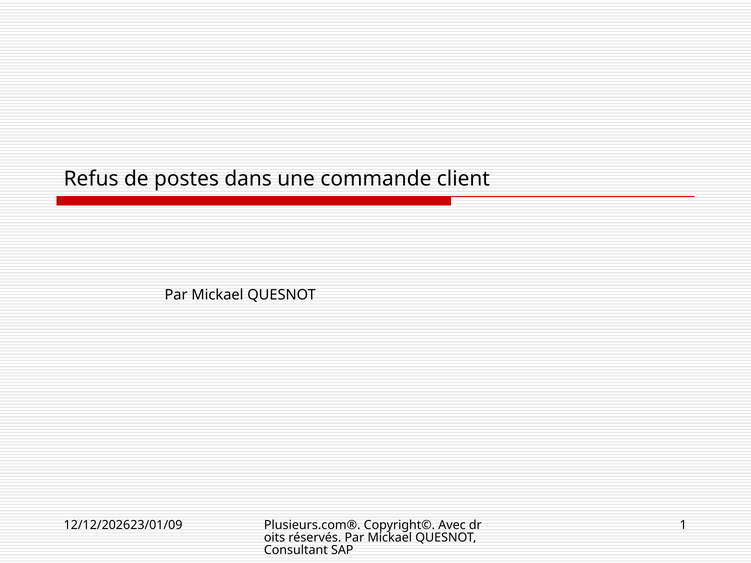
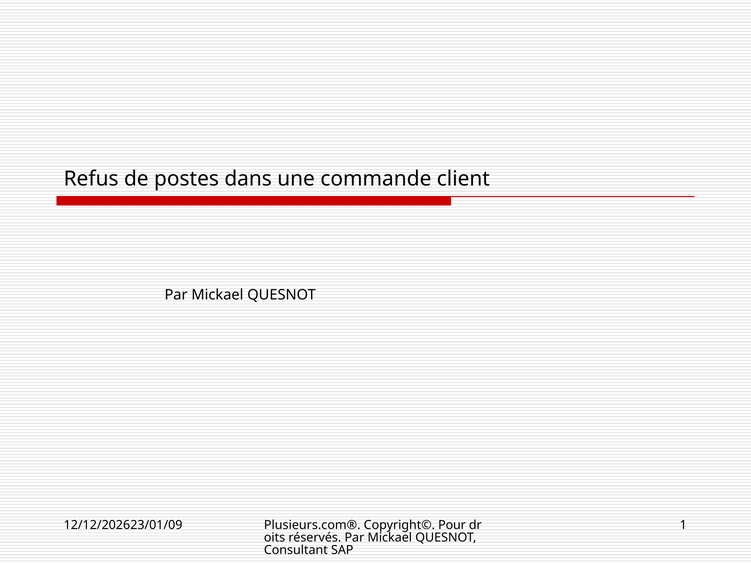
Avec: Avec -> Pour
